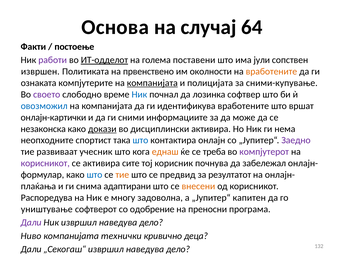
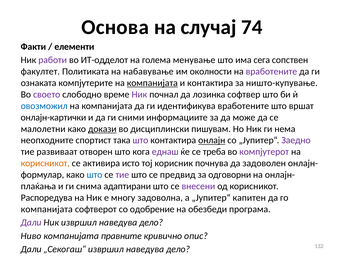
64: 64 -> 74
постоење: постоење -> елементи
ИТ-одделот underline: present -> none
поставени: поставени -> менување
јули: јули -> сега
извршен: извршен -> факултет
првенствено: првенствено -> набавување
вработените at (271, 71) colour: orange -> purple
и полицијата: полицијата -> контактира
сними-купување: сними-купување -> ништо-купување
Ник at (139, 94) colour: blue -> purple
незаконска: незаконска -> малолетни
дисциплински активира: активира -> пишувам
што at (140, 140) colour: blue -> purple
онлајн underline: none -> present
учесник: учесник -> отворен
еднаш colour: orange -> purple
корисникот at (45, 163) colour: purple -> orange
сите: сите -> исто
забележал: забележал -> задоволен
тие at (122, 175) colour: orange -> purple
резултатот: резултатот -> одговорни
внесени colour: orange -> purple
уништување at (47, 209): уништување -> компанијата
преносни: преносни -> обезбеди
технички: технички -> правните
деца: деца -> опис
